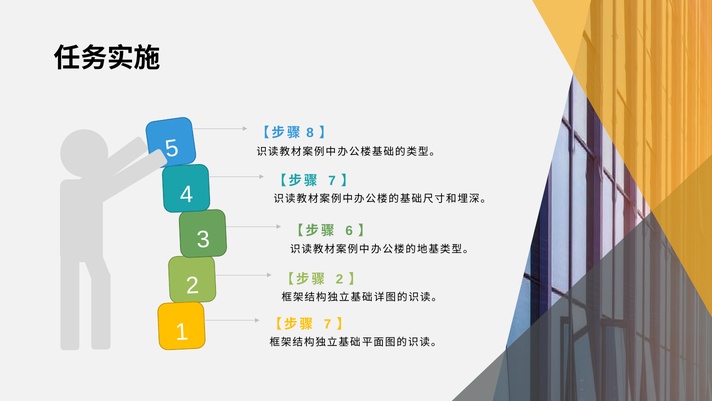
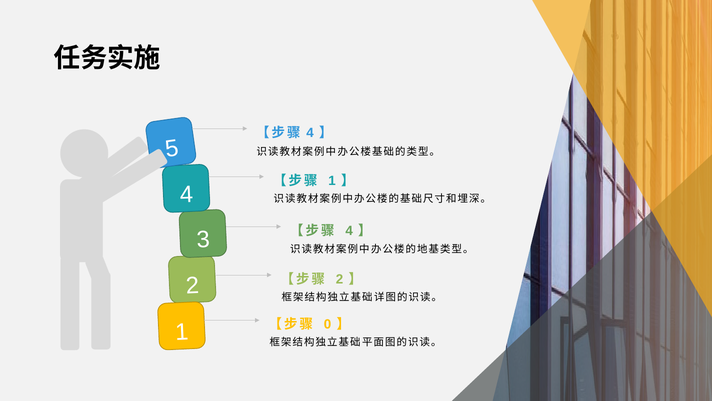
8 at (310, 133): 8 -> 4
7 at (332, 181): 7 -> 1
6 at (349, 231): 6 -> 4
7 at (328, 324): 7 -> 0
